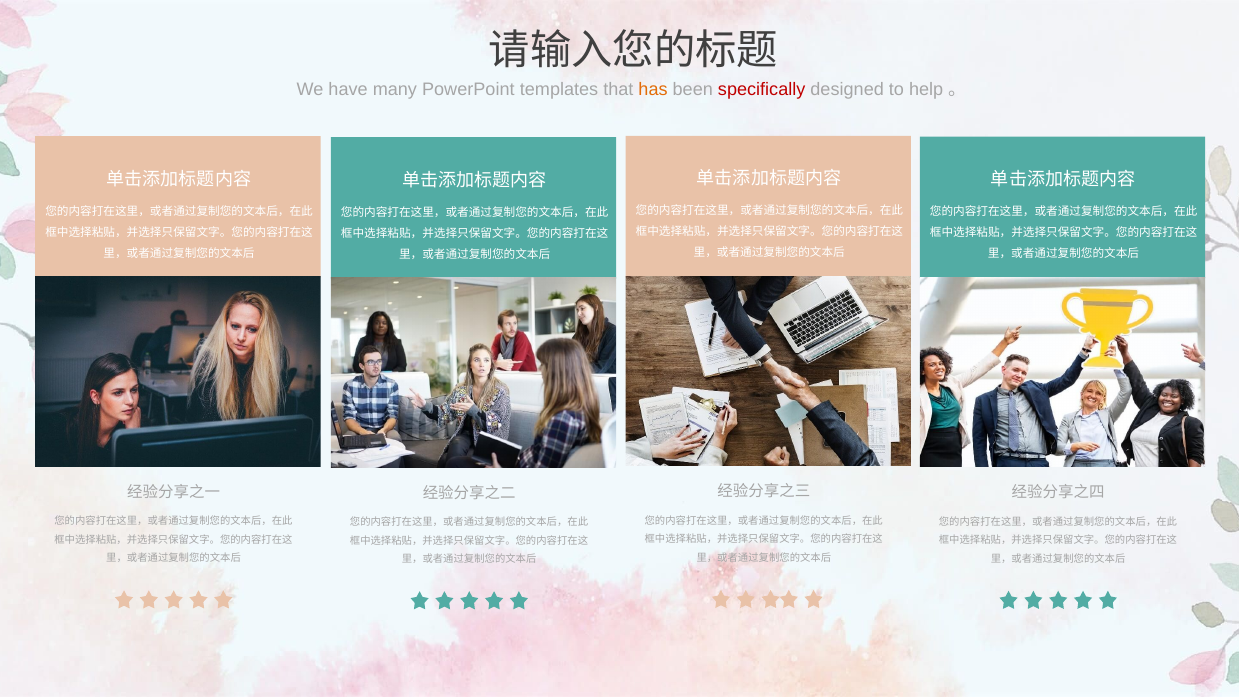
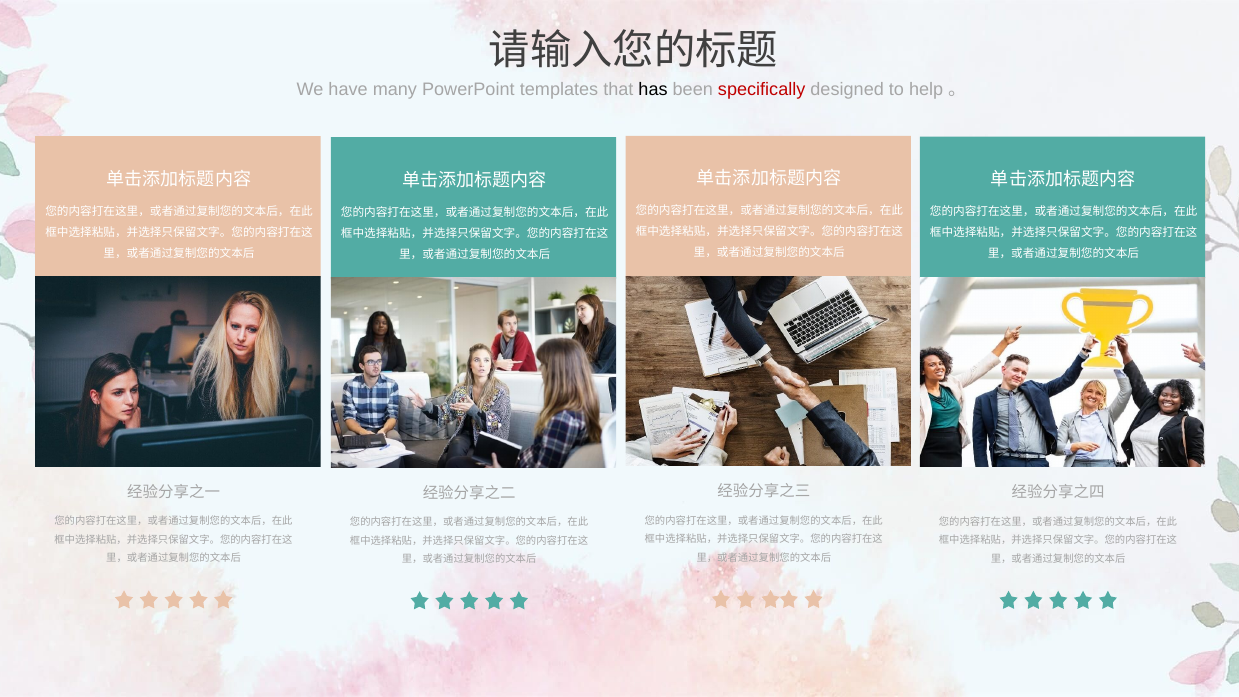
has colour: orange -> black
